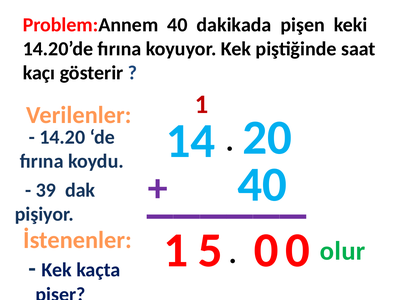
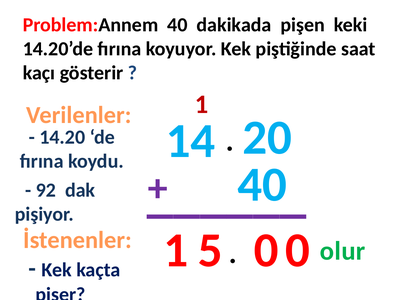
39: 39 -> 92
